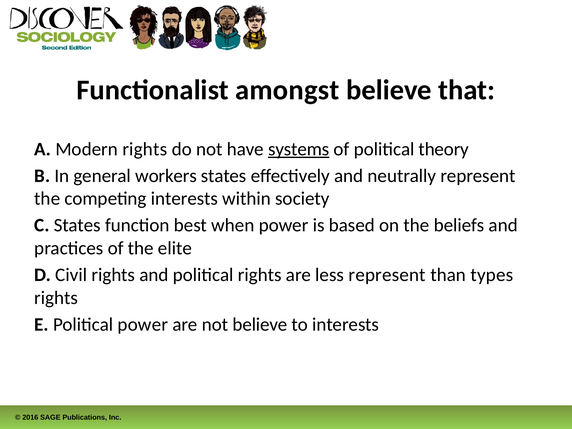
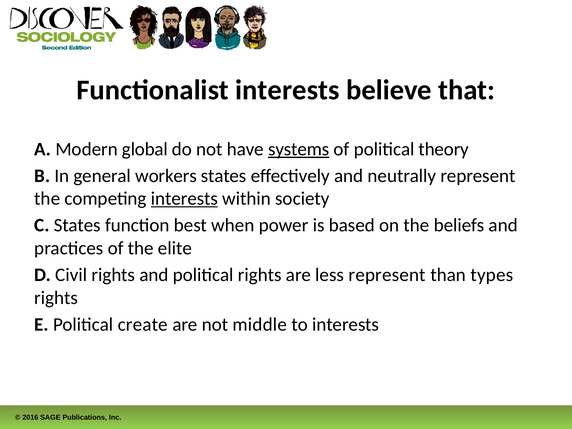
Functionalist amongst: amongst -> interests
Modern rights: rights -> global
interests at (184, 199) underline: none -> present
Political power: power -> create
not believe: believe -> middle
